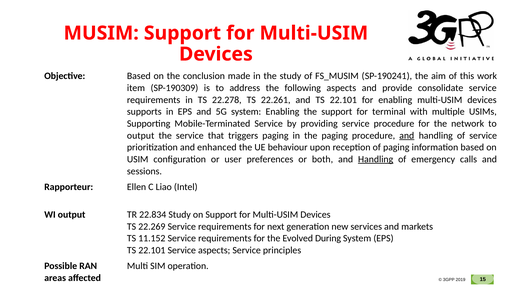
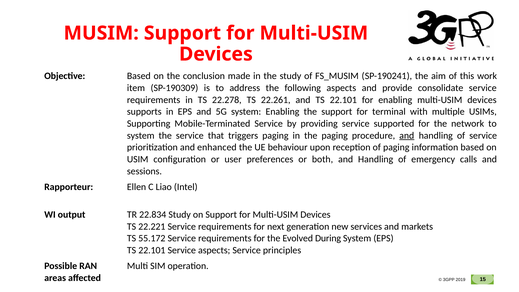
service procedure: procedure -> supported
output at (141, 135): output -> system
Handling at (376, 159) underline: present -> none
22.269: 22.269 -> 22.221
11.152: 11.152 -> 55.172
